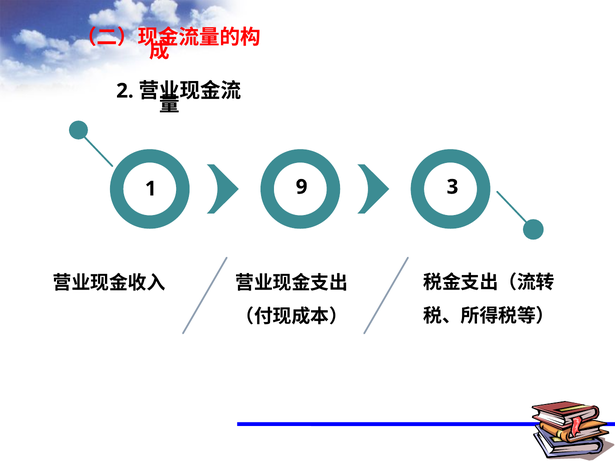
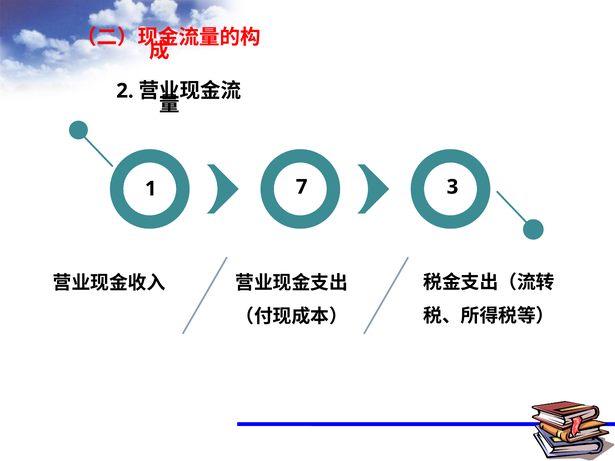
9: 9 -> 7
